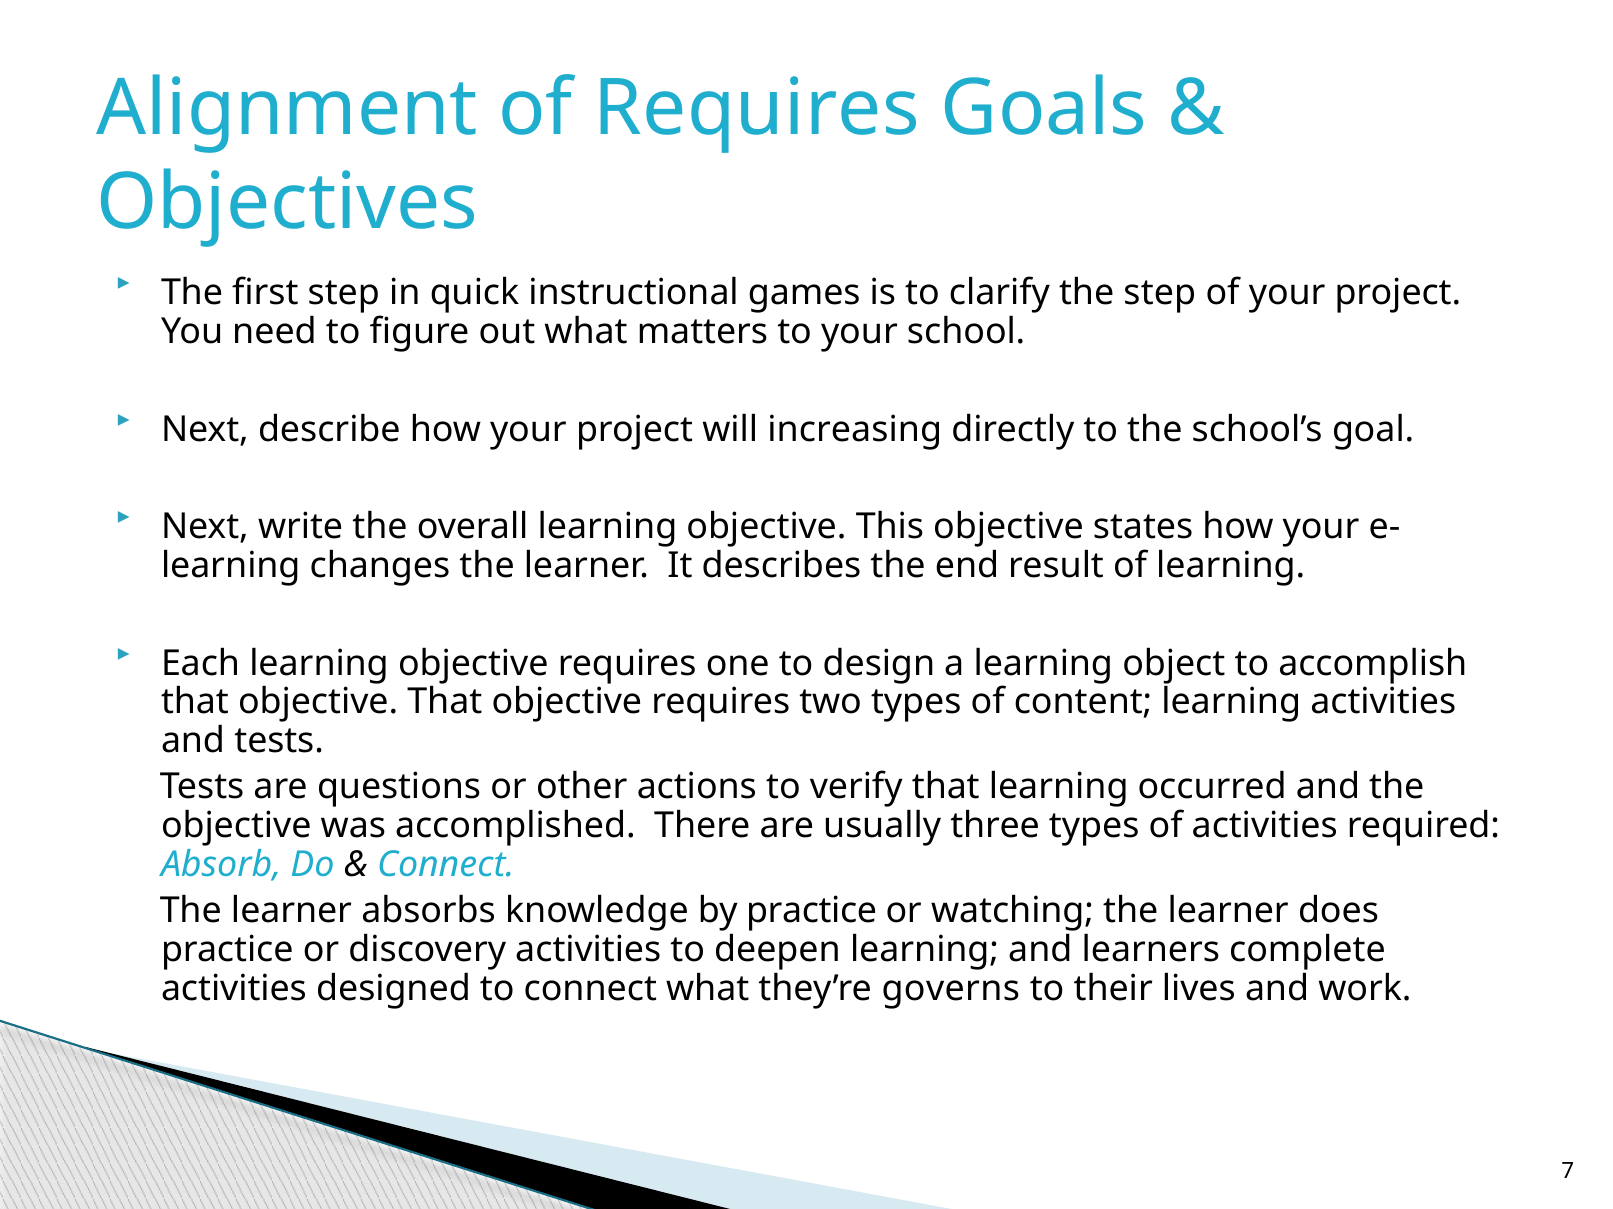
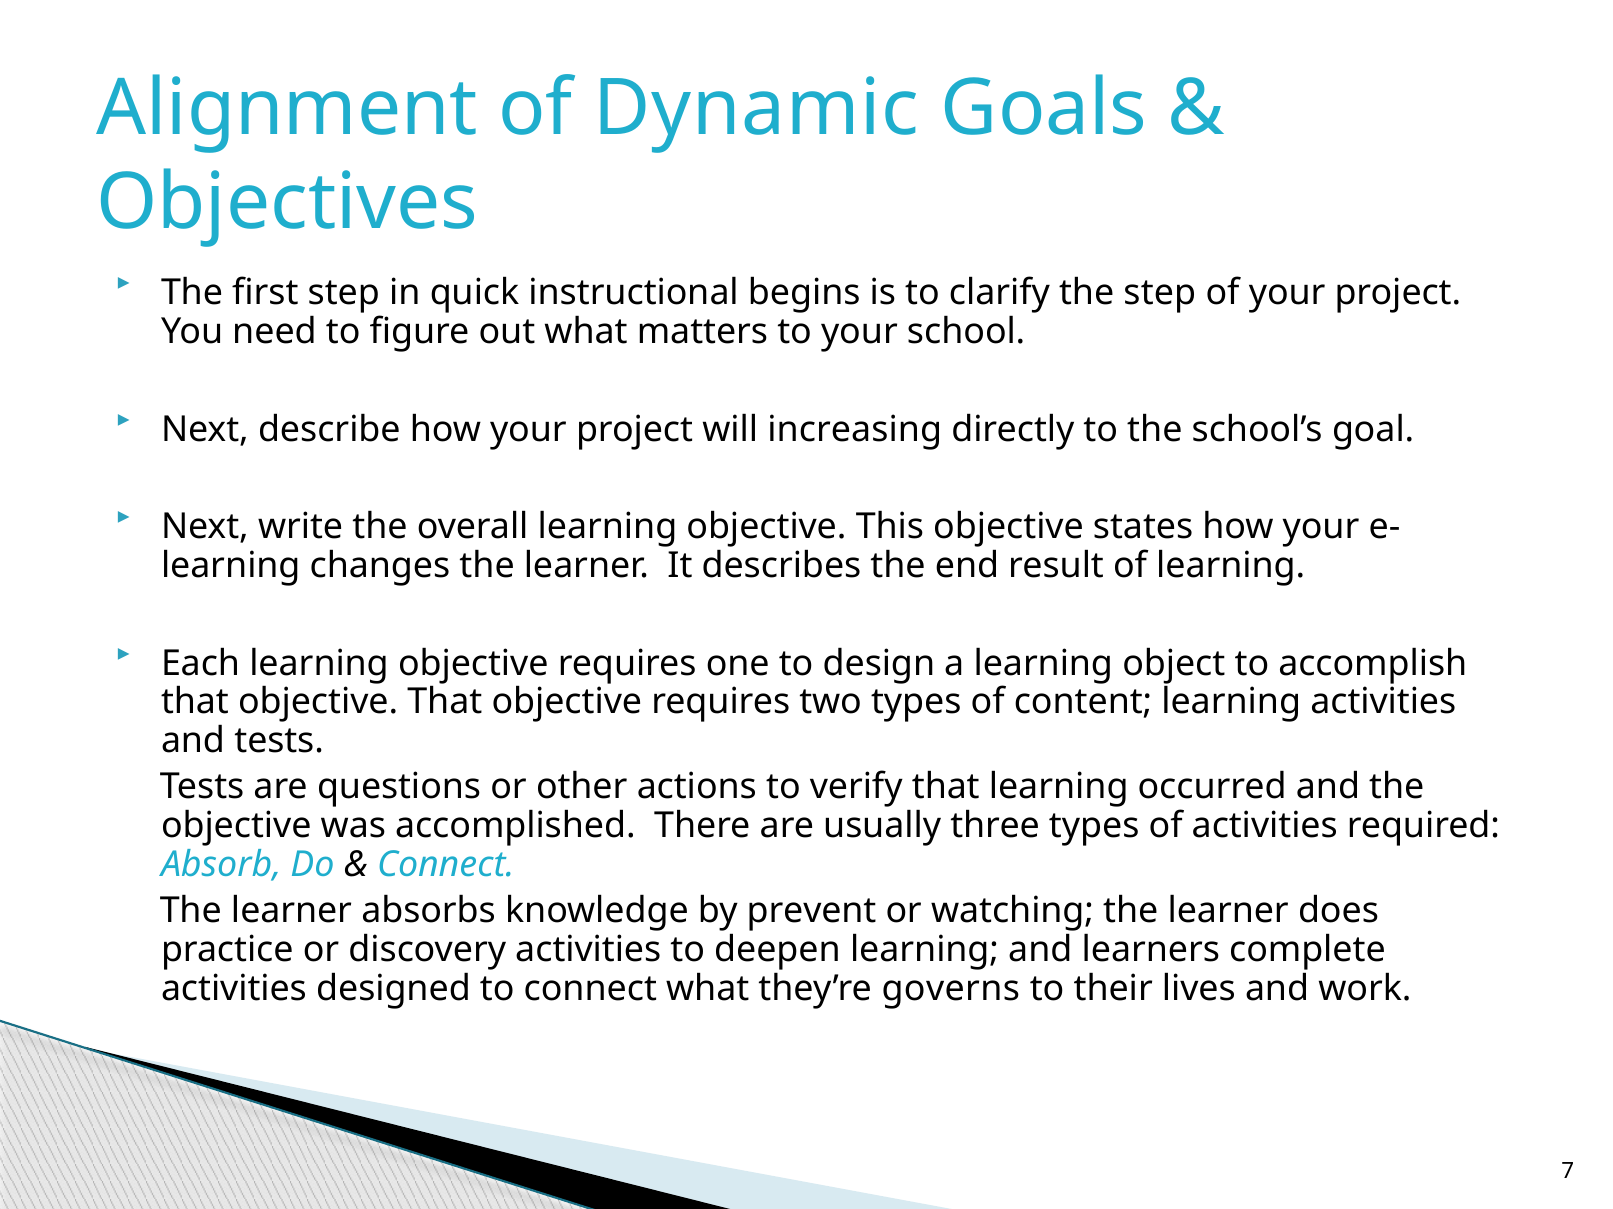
of Requires: Requires -> Dynamic
games: games -> begins
by practice: practice -> prevent
